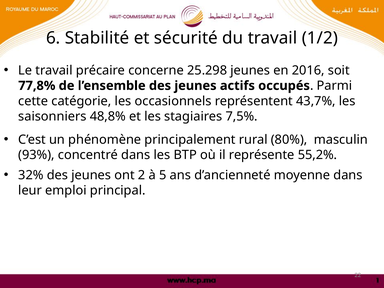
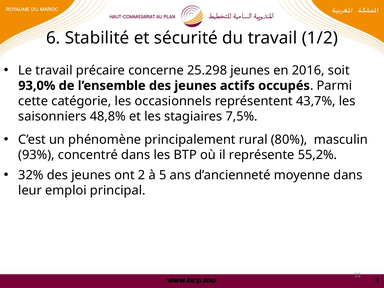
77,8%: 77,8% -> 93,0%
